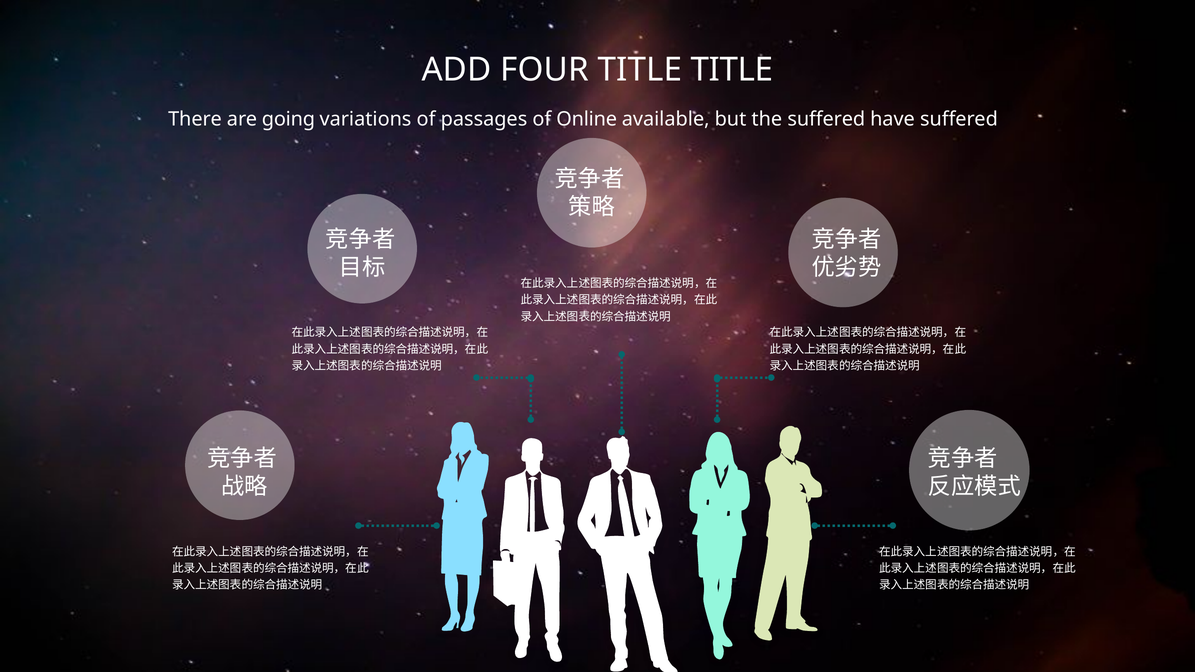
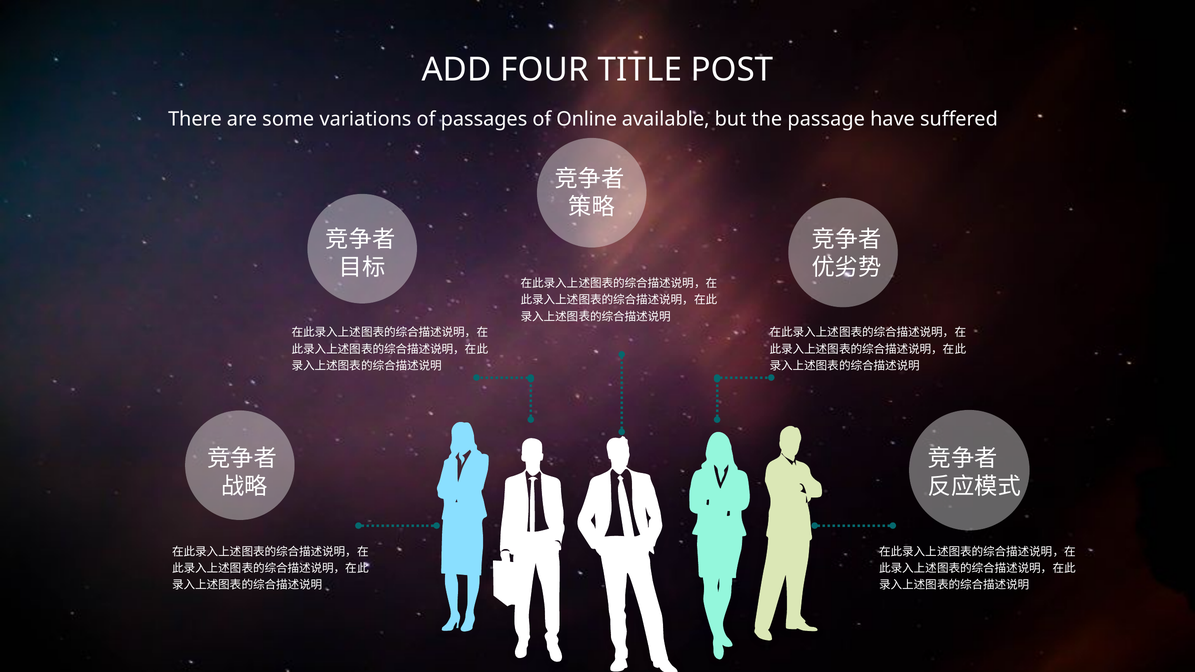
TITLE TITLE: TITLE -> POST
going: going -> some
the suffered: suffered -> passage
